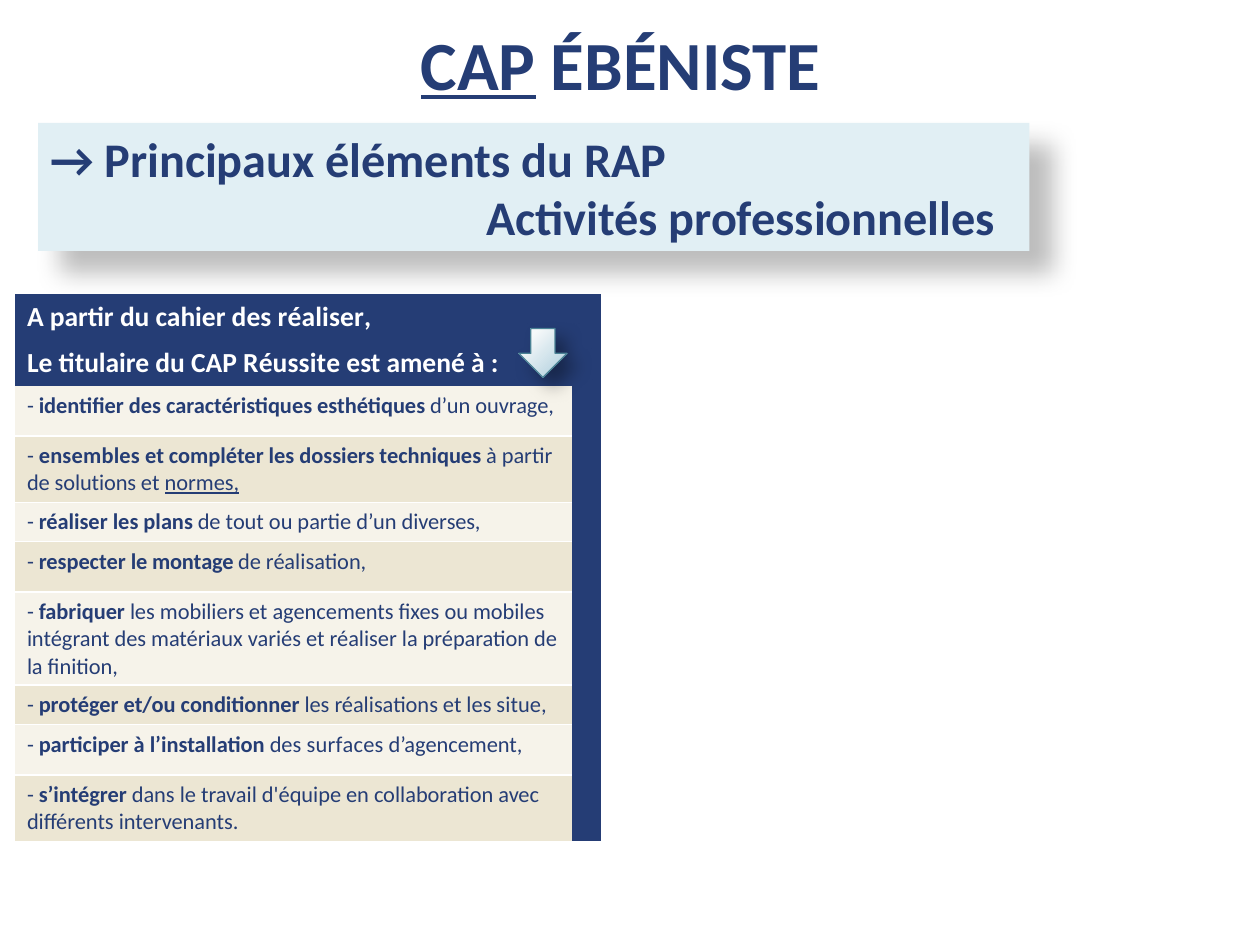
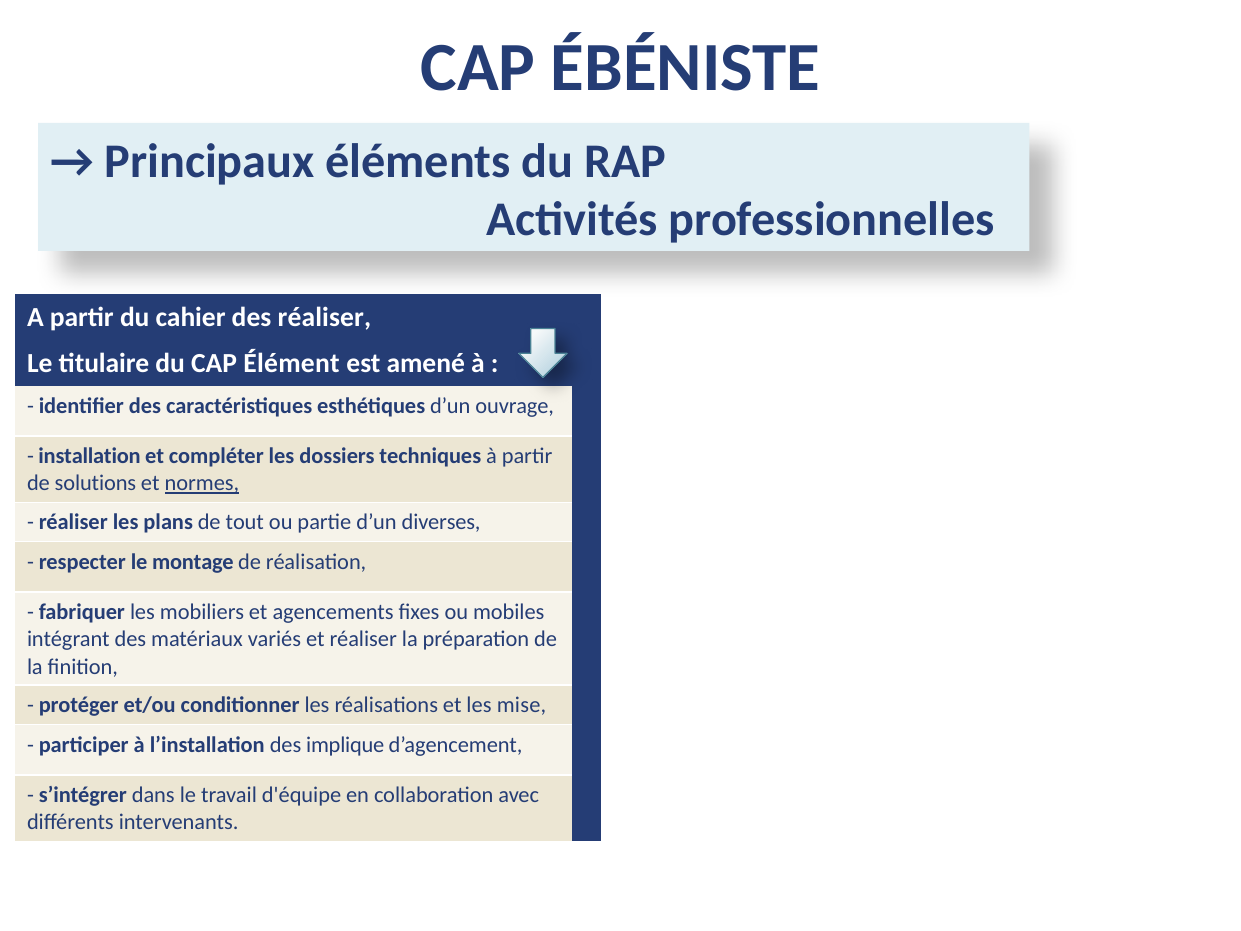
CAP at (478, 67) underline: present -> none
Réussite: Réussite -> Élément
ensembles: ensembles -> installation
situe: situe -> mise
surfaces: surfaces -> implique
